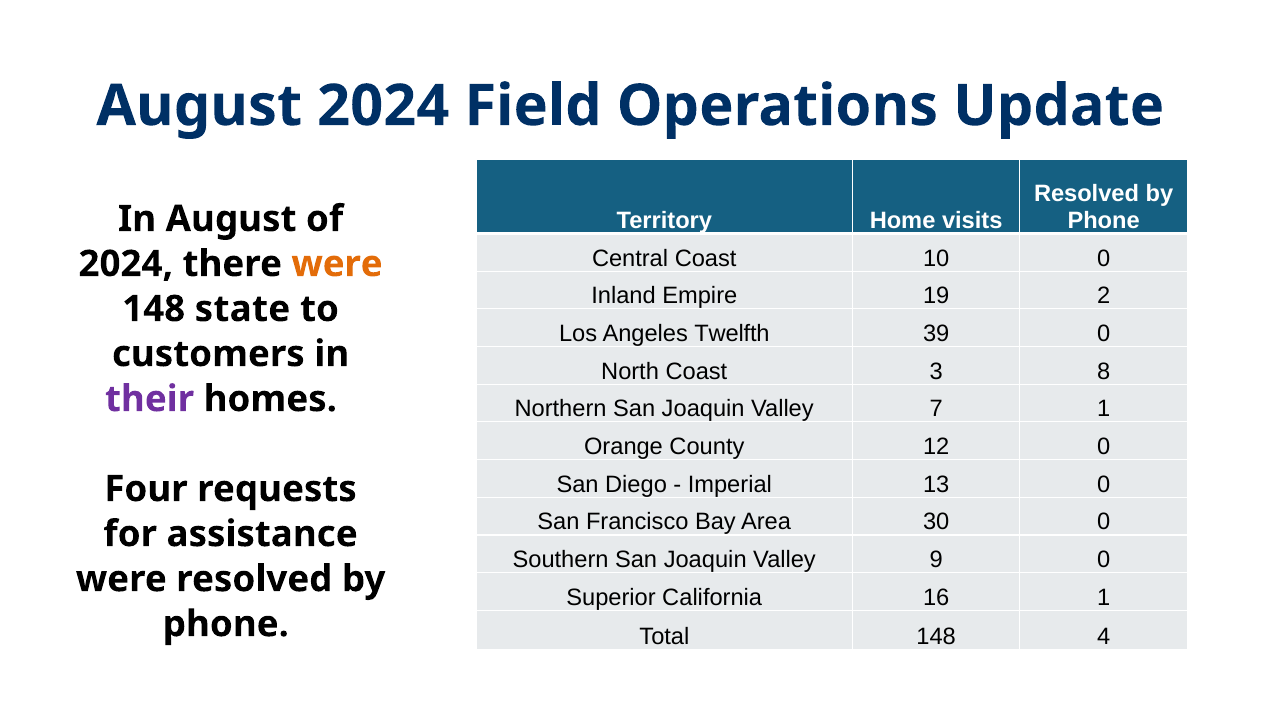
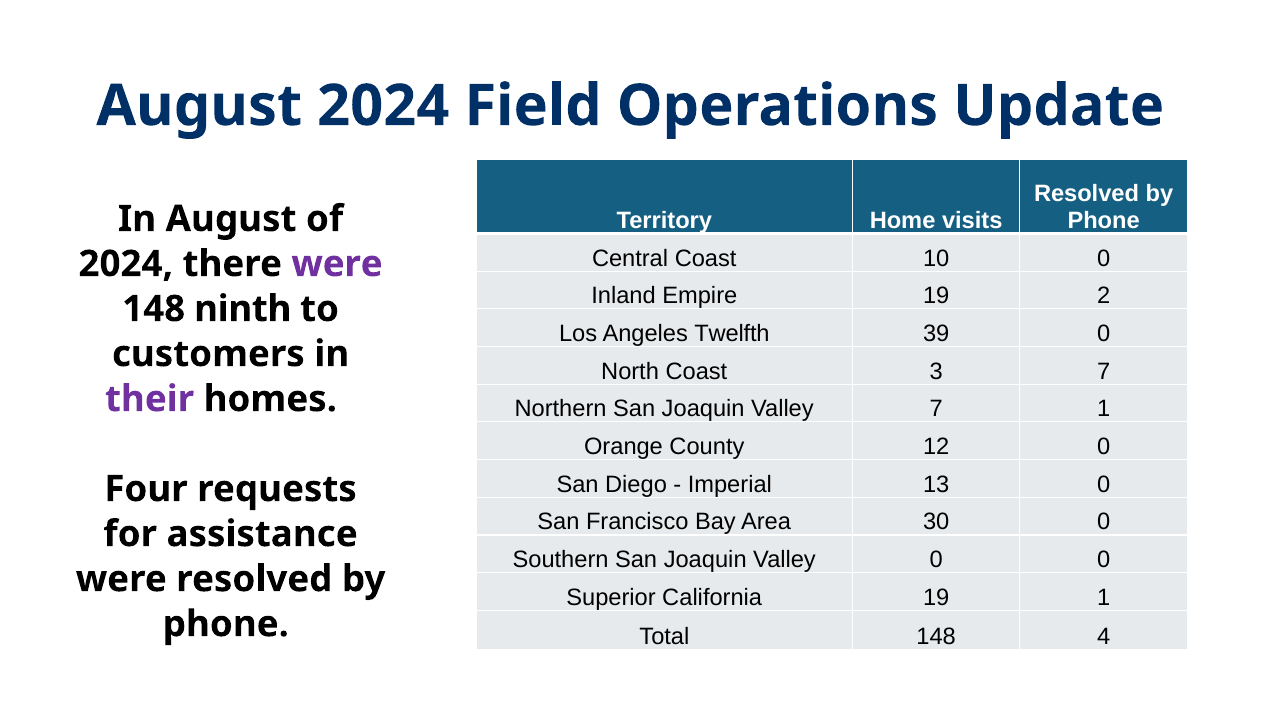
were at (337, 264) colour: orange -> purple
state: state -> ninth
3 8: 8 -> 7
Valley 9: 9 -> 0
California 16: 16 -> 19
